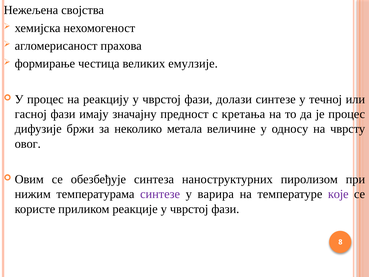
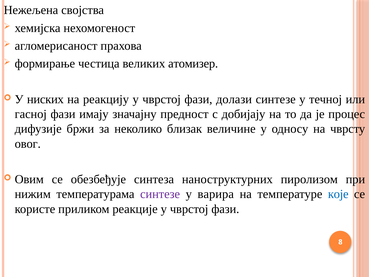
емулзије: емулзије -> атомизер
У процес: процес -> ниских
кретања: кретања -> добијају
метала: метала -> близак
које colour: purple -> blue
